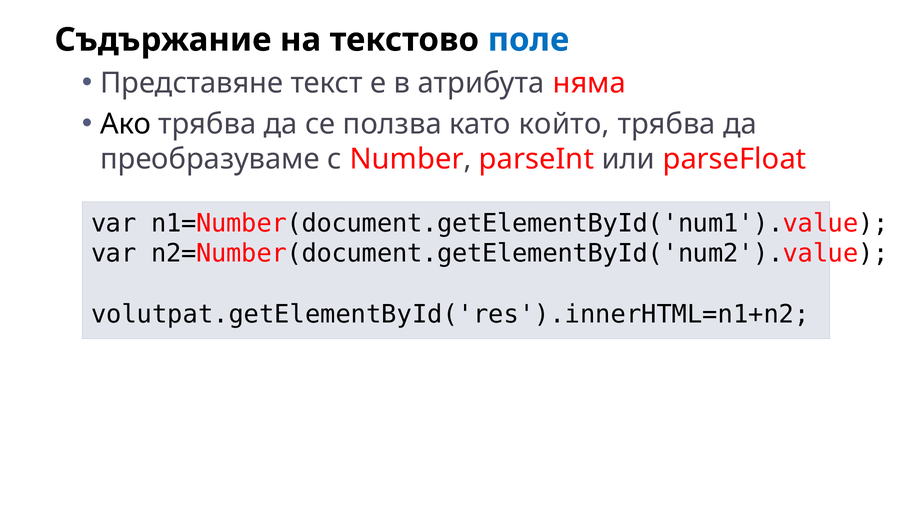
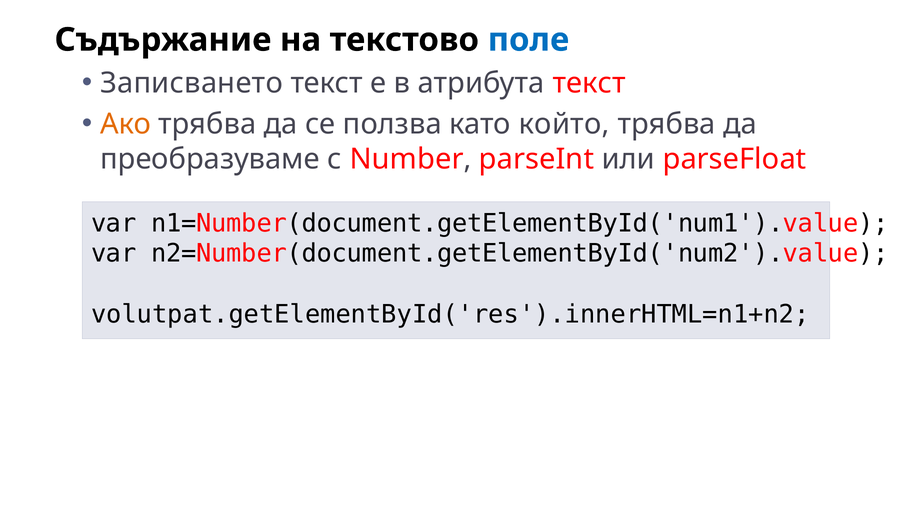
Представяне: Представяне -> Записването
атрибута няма: няма -> текст
Ако colour: black -> orange
